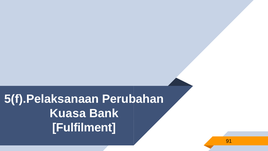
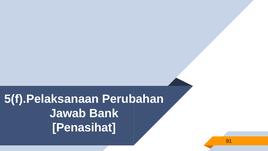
Kuasa: Kuasa -> Jawab
Fulfilment: Fulfilment -> Penasihat
